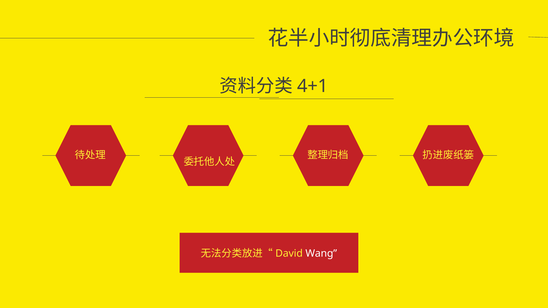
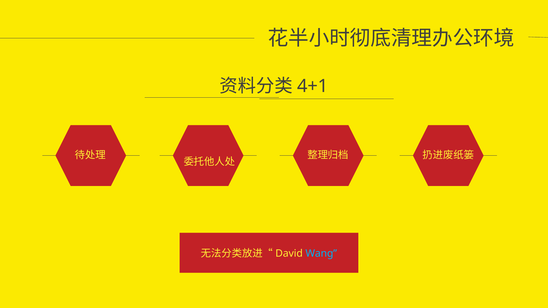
Wang colour: white -> light blue
